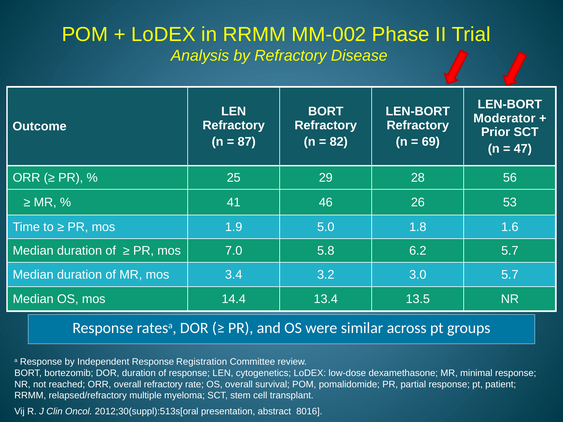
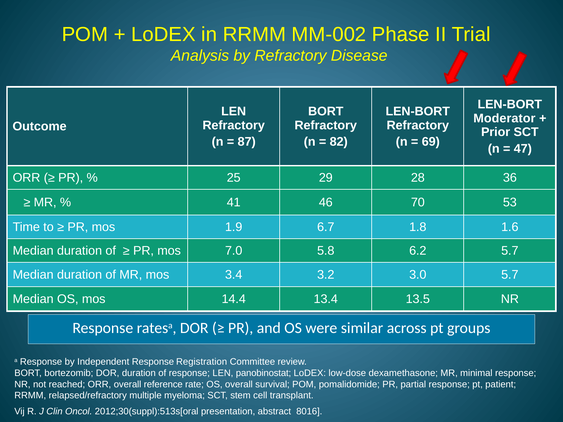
56: 56 -> 36
26: 26 -> 70
5.0: 5.0 -> 6.7
cytogenetics: cytogenetics -> panobinostat
overall refractory: refractory -> reference
